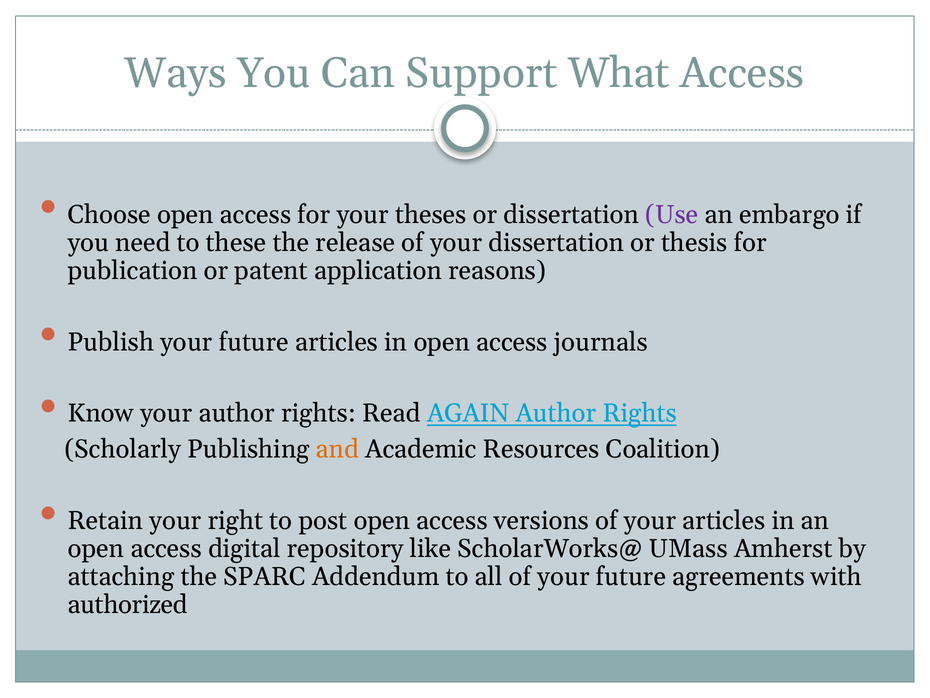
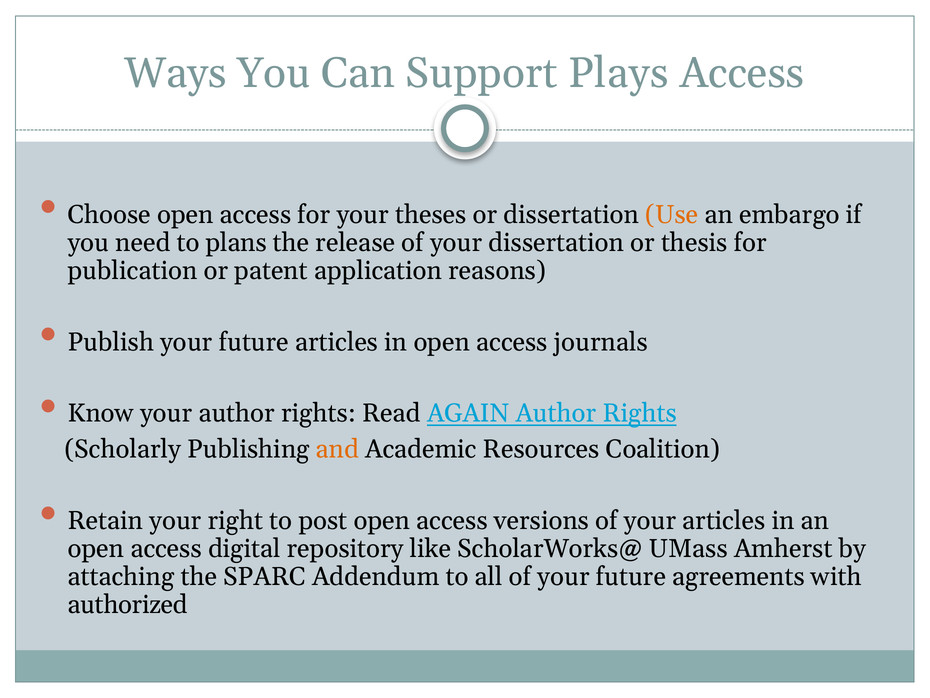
What: What -> Plays
Use colour: purple -> orange
these: these -> plans
